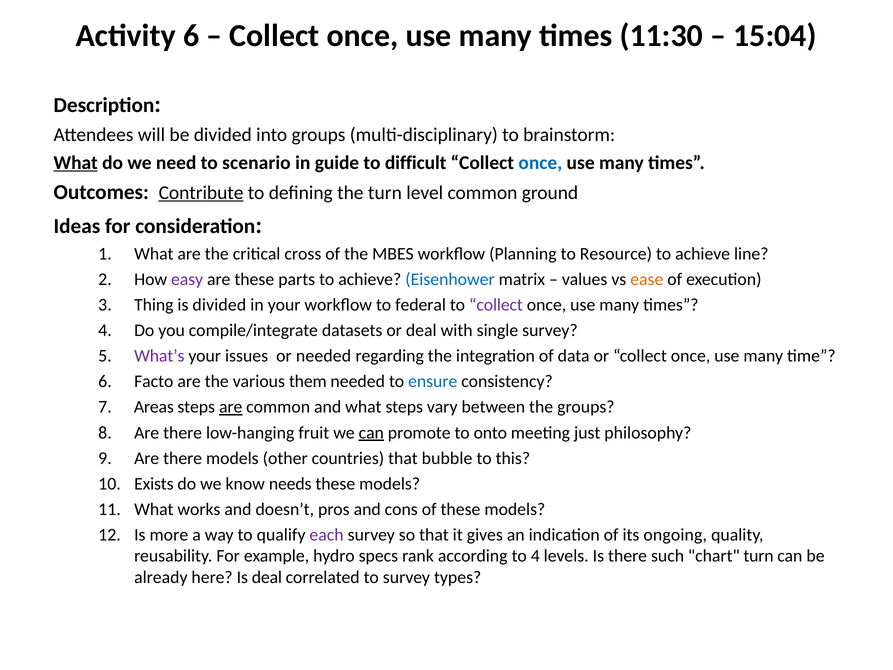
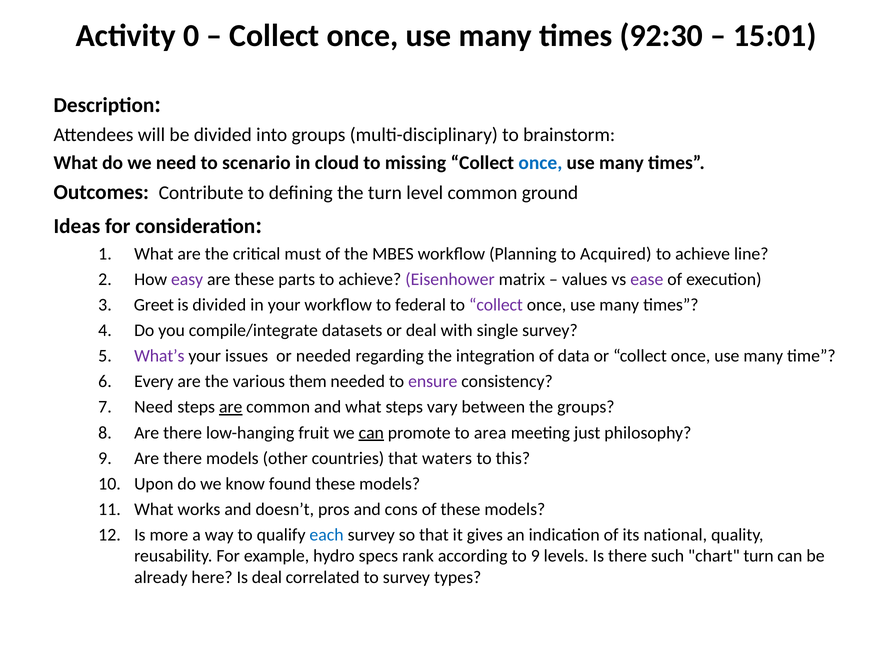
Activity 6: 6 -> 0
11:30: 11:30 -> 92:30
15:04: 15:04 -> 15:01
What at (76, 163) underline: present -> none
guide: guide -> cloud
difficult: difficult -> missing
Contribute underline: present -> none
cross: cross -> must
Resource: Resource -> Acquired
Eisenhower colour: blue -> purple
ease colour: orange -> purple
Thing: Thing -> Greet
Facto: Facto -> Every
ensure colour: blue -> purple
Areas at (154, 407): Areas -> Need
onto: onto -> area
bubble: bubble -> waters
Exists: Exists -> Upon
needs: needs -> found
each colour: purple -> blue
ongoing: ongoing -> national
to 4: 4 -> 9
